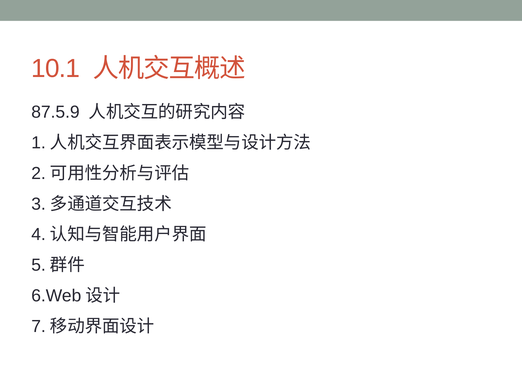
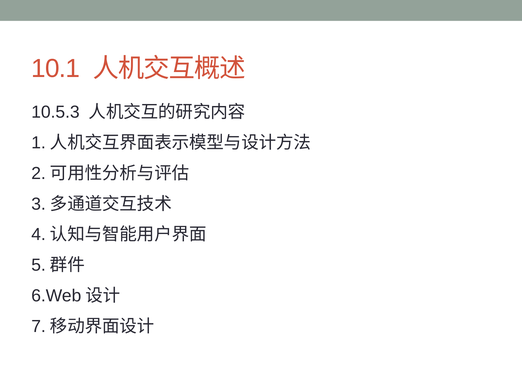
87.5.9: 87.5.9 -> 10.5.3
